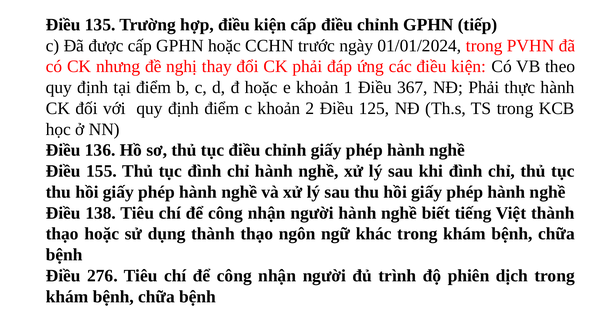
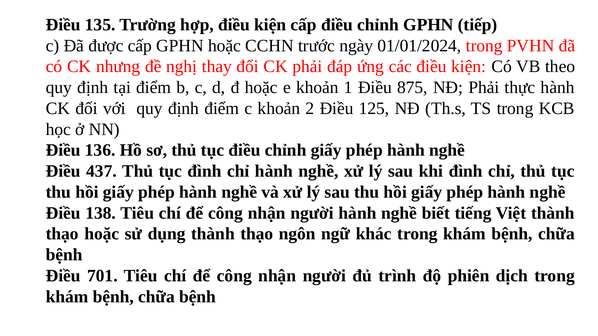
367: 367 -> 875
155: 155 -> 437
276: 276 -> 701
